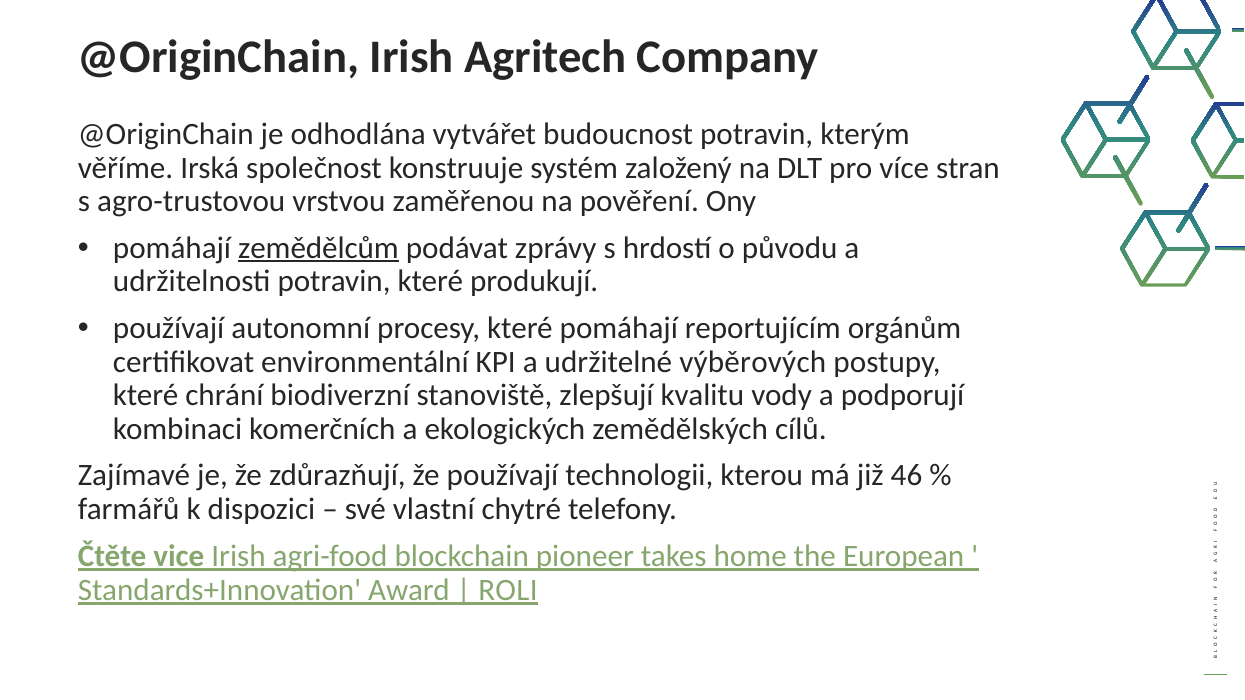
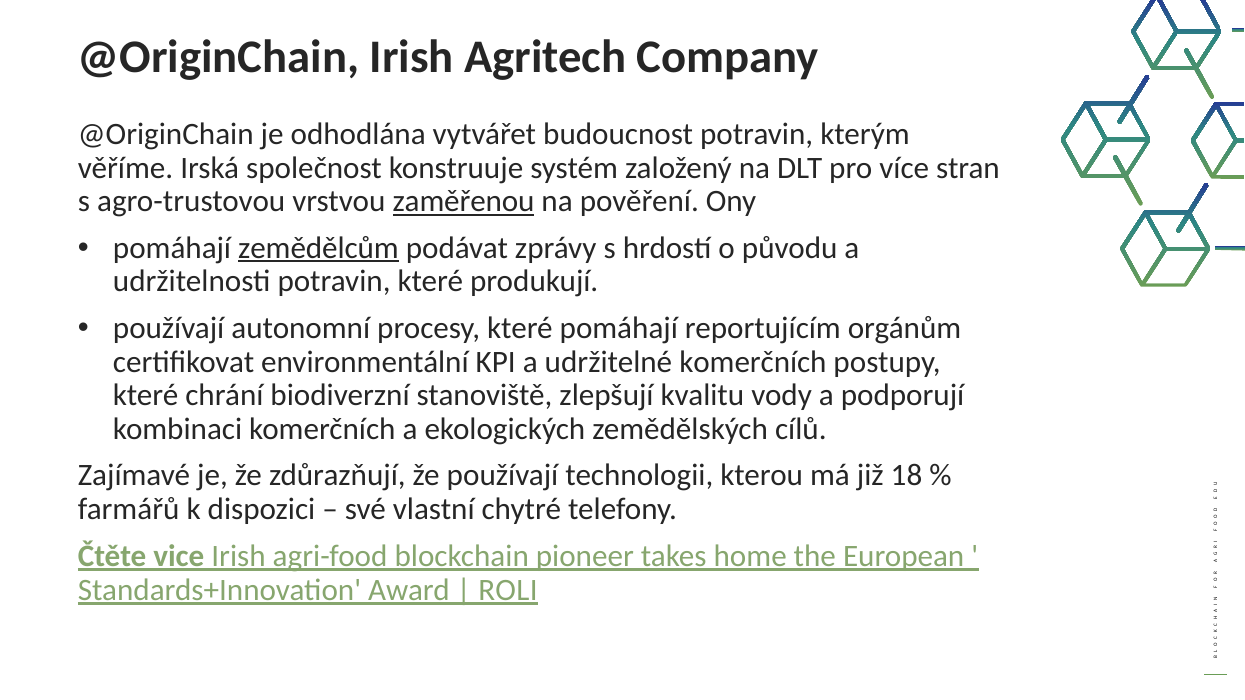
zaměřenou underline: none -> present
udržitelné výběrových: výběrových -> komerčních
46: 46 -> 18
